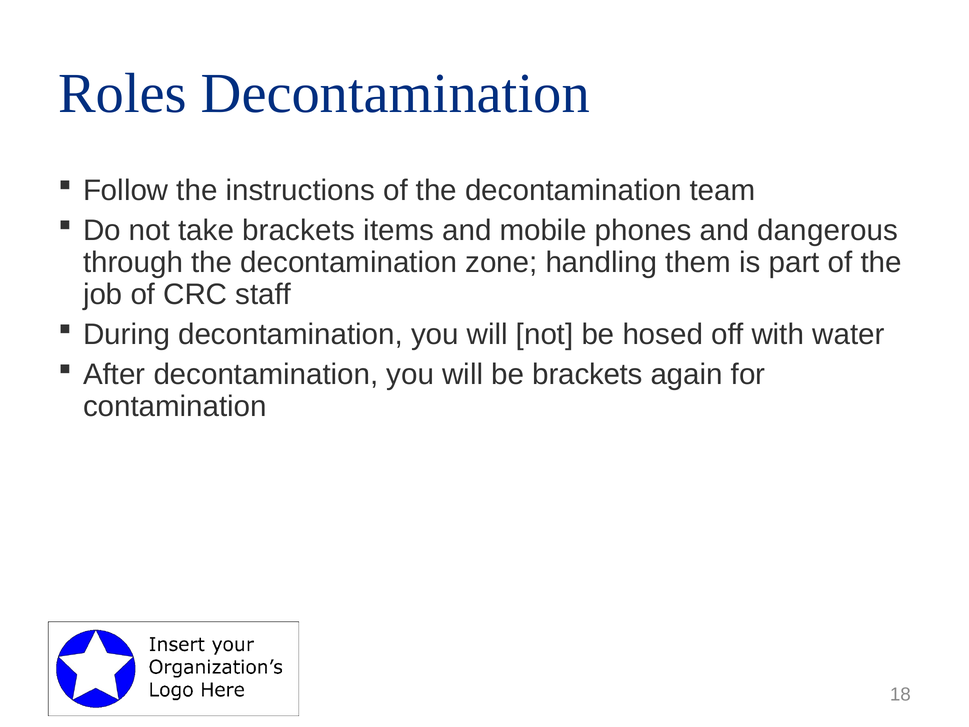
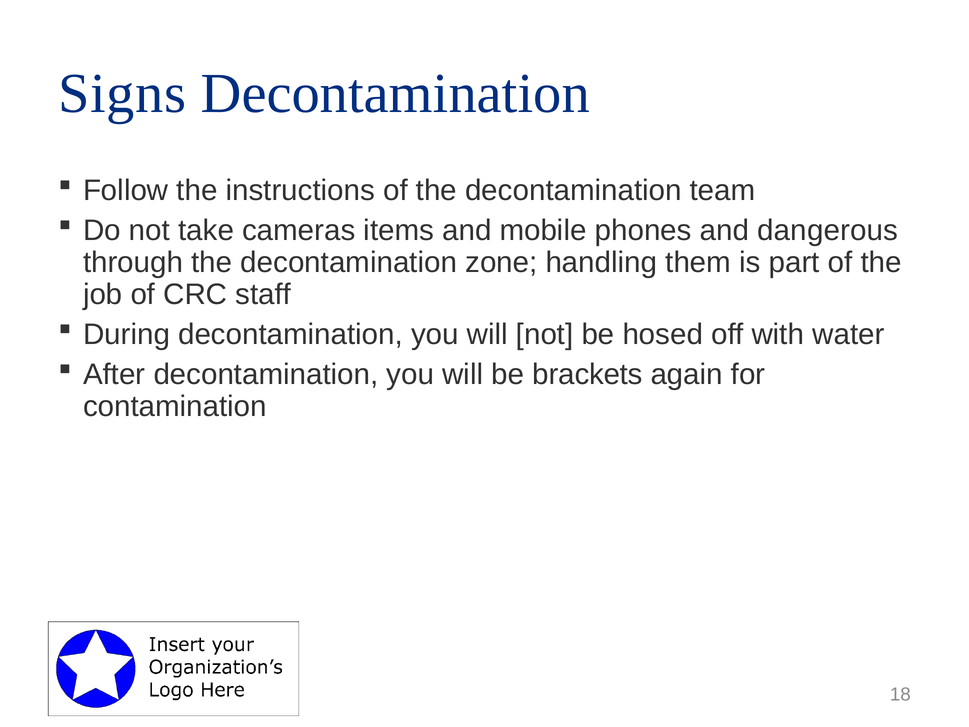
Roles: Roles -> Signs
take brackets: brackets -> cameras
